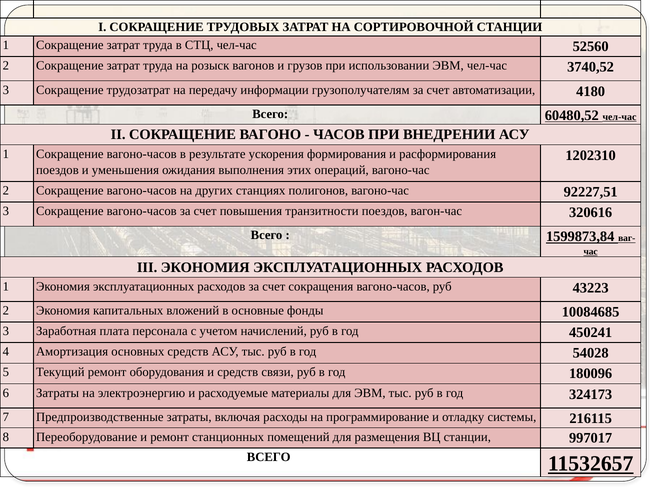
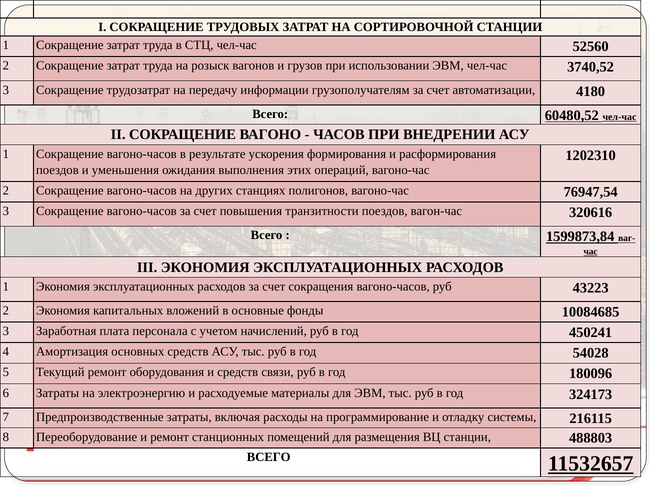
92227,51: 92227,51 -> 76947,54
997017: 997017 -> 488803
